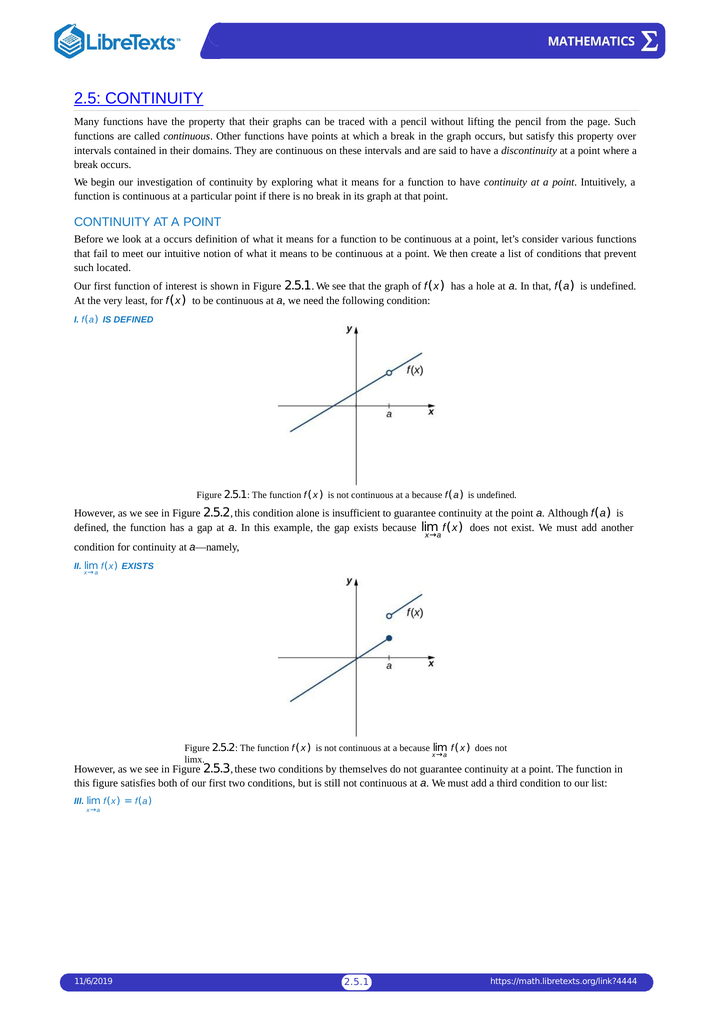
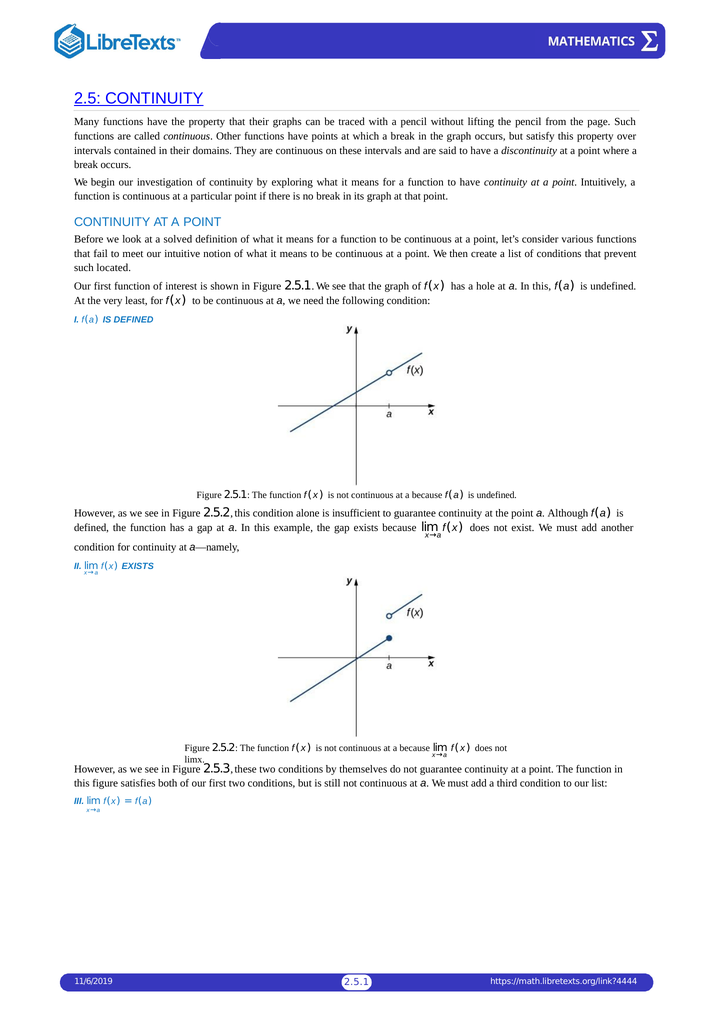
a occurs: occurs -> solved
that at (542, 286): that -> this
